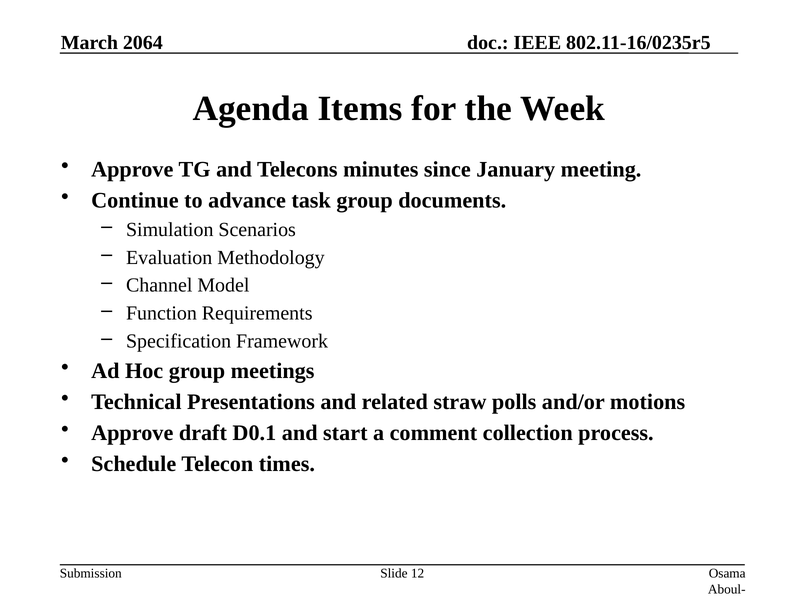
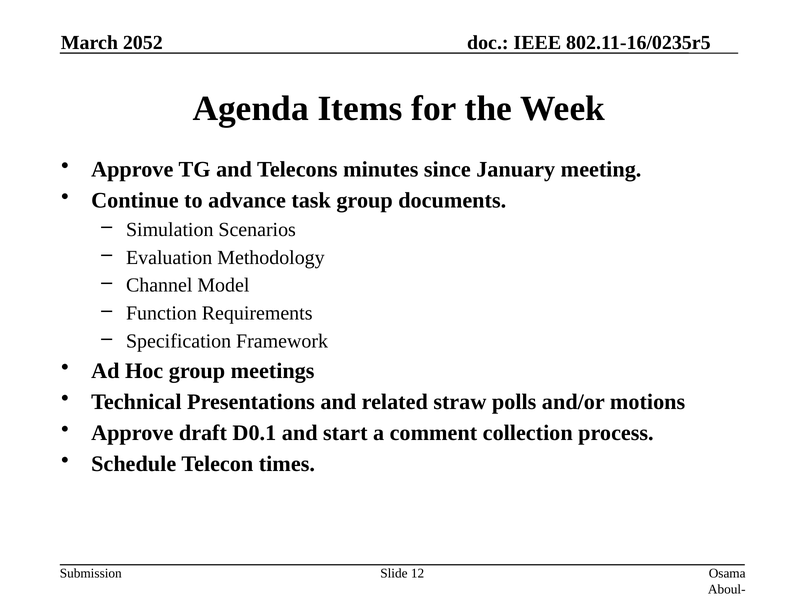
2064: 2064 -> 2052
